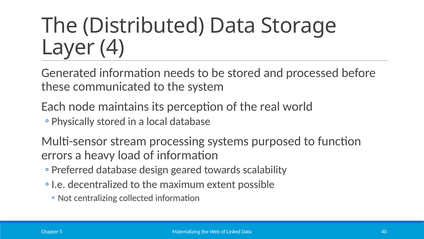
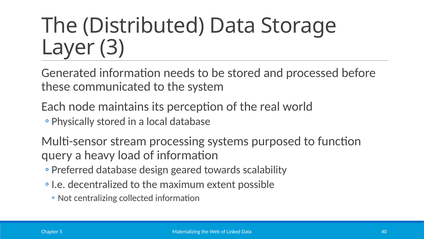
4: 4 -> 3
errors: errors -> query
